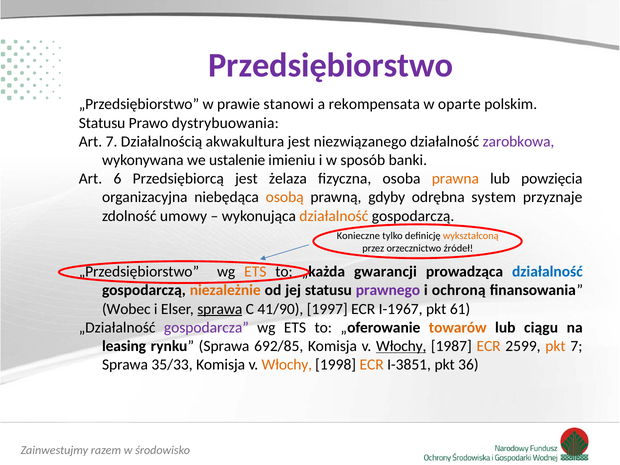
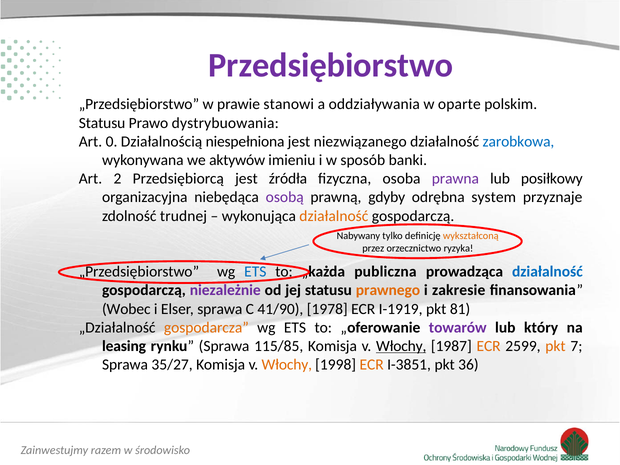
rekompensata: rekompensata -> oddziaływania
Art 7: 7 -> 0
akwakultura: akwakultura -> niespełniona
zarobkowa colour: purple -> blue
ustalenie: ustalenie -> aktywów
6: 6 -> 2
żelaza: żelaza -> źródła
prawna colour: orange -> purple
powzięcia: powzięcia -> posiłkowy
osobą colour: orange -> purple
umowy: umowy -> trudnej
Konieczne: Konieczne -> Nabywany
źródeł: źródeł -> ryzyka
ETS at (255, 272) colour: orange -> blue
gwarancji: gwarancji -> publiczna
niezależnie colour: orange -> purple
prawnego colour: purple -> orange
ochroną: ochroną -> zakresie
sprawa at (220, 309) underline: present -> none
1997: 1997 -> 1978
I-1967: I-1967 -> I-1919
61: 61 -> 81
gospodarcza colour: purple -> orange
towarów colour: orange -> purple
ciągu: ciągu -> który
692/85: 692/85 -> 115/85
35/33: 35/33 -> 35/27
